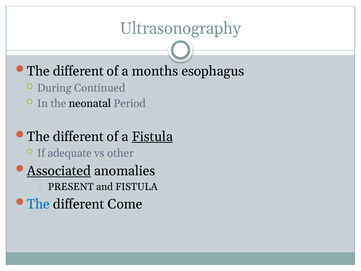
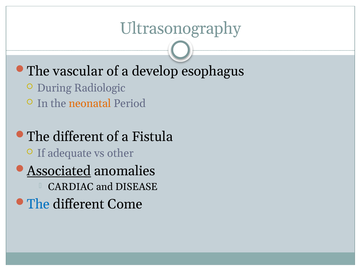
different at (78, 71): different -> vascular
months: months -> develop
Continued: Continued -> Radiologic
neonatal colour: black -> orange
Fistula at (152, 136) underline: present -> none
PRESENT: PRESENT -> CARDIAC
and FISTULA: FISTULA -> DISEASE
